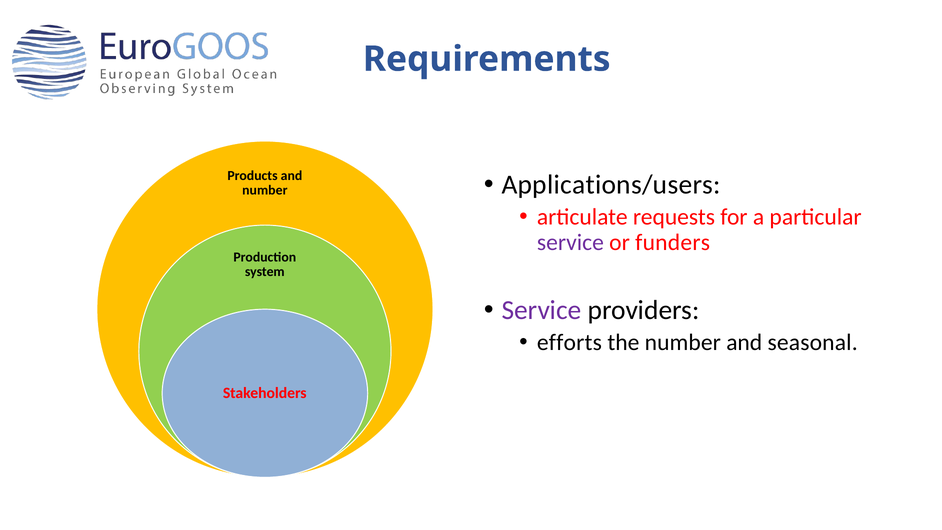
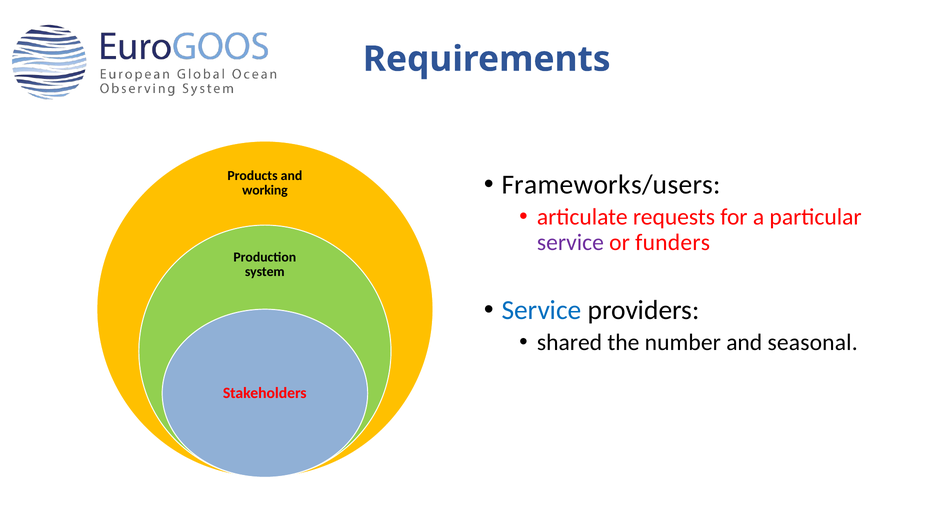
Applications/users: Applications/users -> Frameworks/users
number at (265, 190): number -> working
Service at (542, 310) colour: purple -> blue
efforts: efforts -> shared
